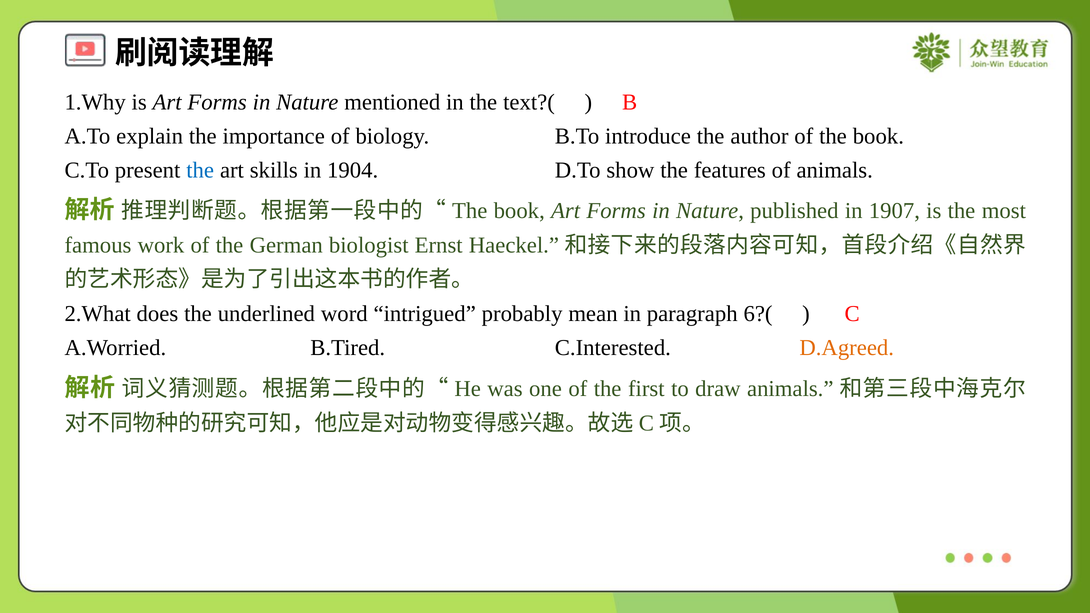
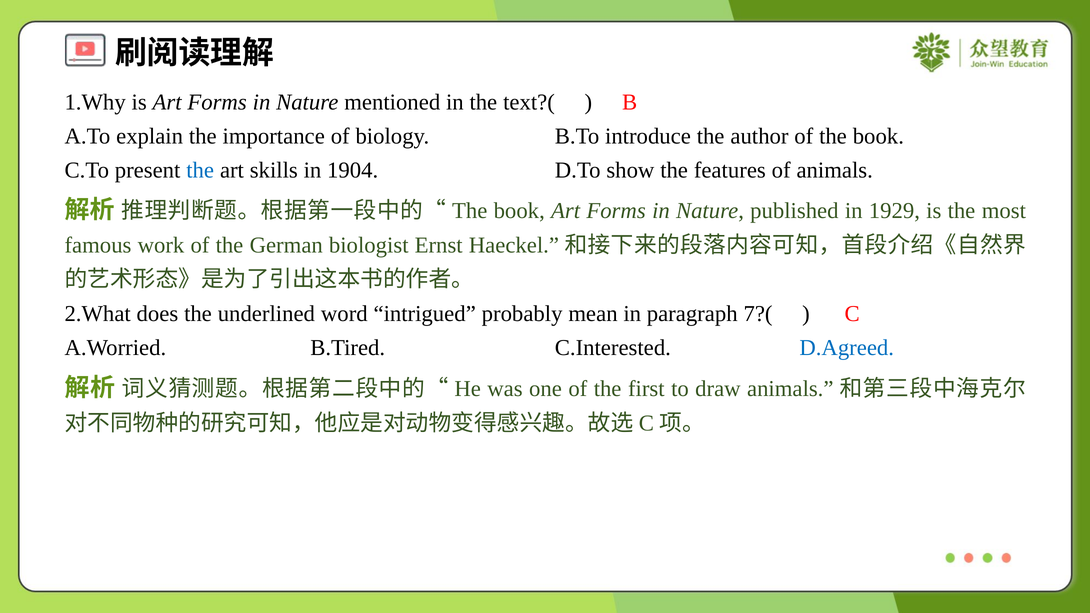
1907: 1907 -> 1929
6?(: 6?( -> 7?(
D.Agreed colour: orange -> blue
